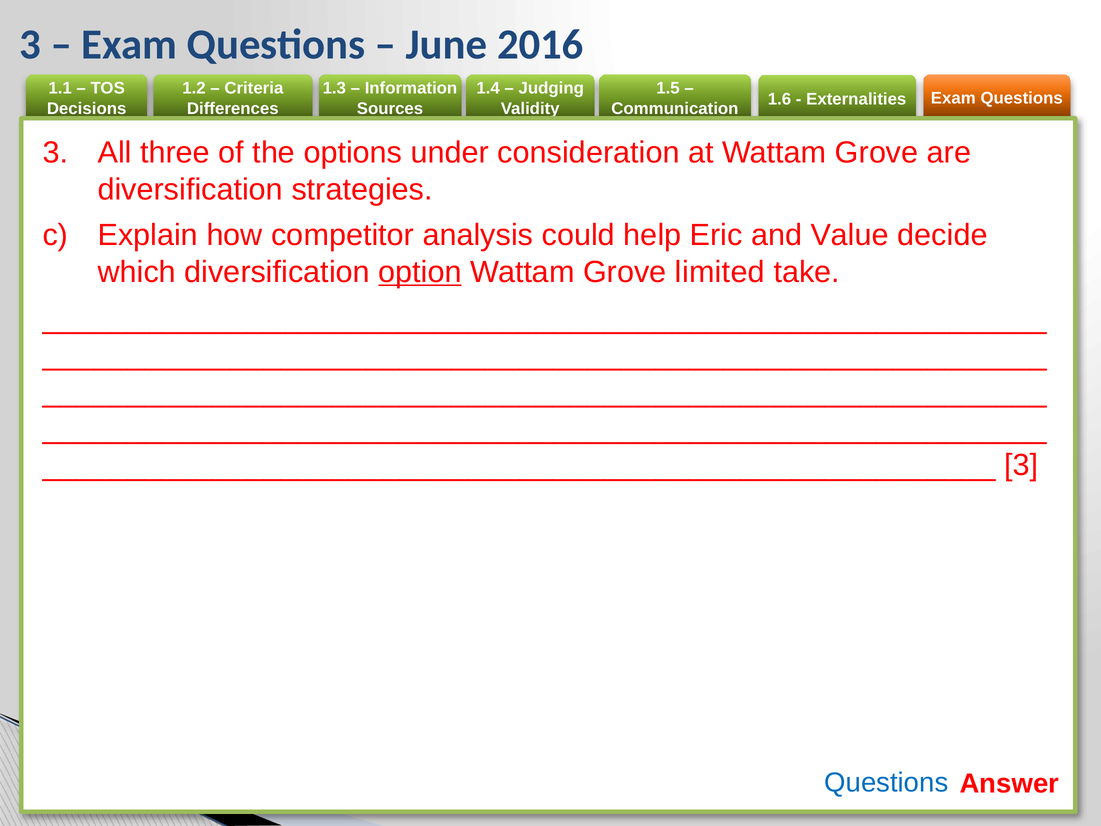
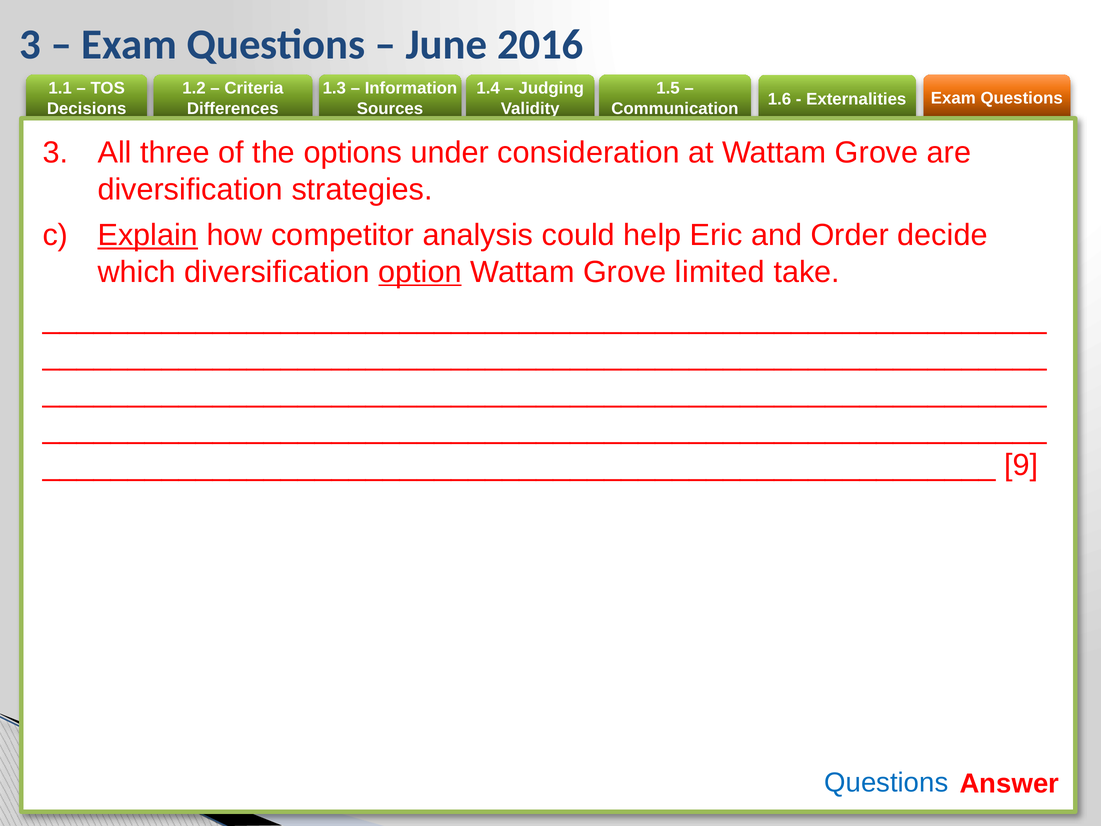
Explain underline: none -> present
Value: Value -> Order
3 at (1021, 465): 3 -> 9
